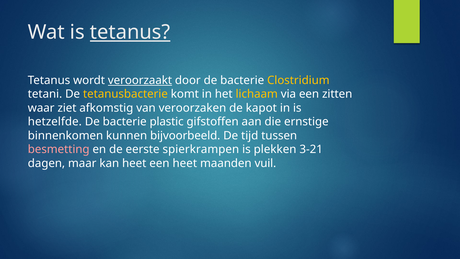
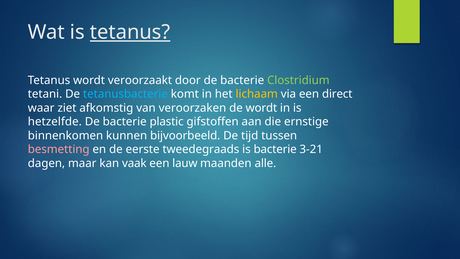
veroorzaakt underline: present -> none
Clostridium colour: yellow -> light green
tetanusbacterie colour: yellow -> light blue
zitten: zitten -> direct
de kapot: kapot -> wordt
spierkrampen: spierkrampen -> tweedegraads
is plekken: plekken -> bacterie
kan heet: heet -> vaak
een heet: heet -> lauw
vuil: vuil -> alle
